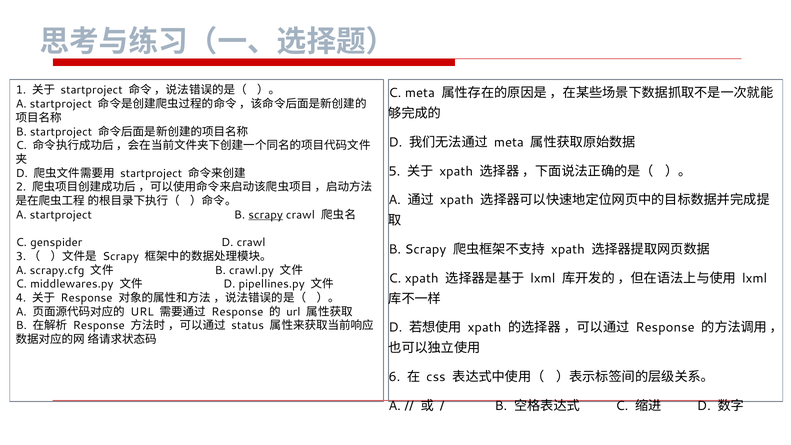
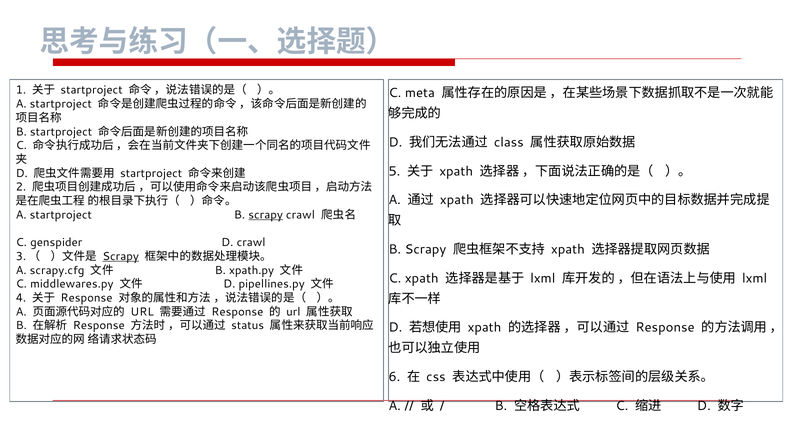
meta at (509, 142): meta -> class
Scrapy at (121, 256) underline: none -> present
crawl.py: crawl.py -> xpath.py
